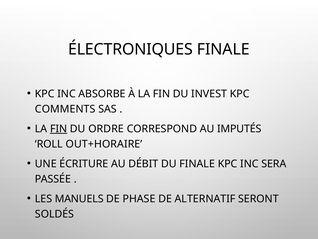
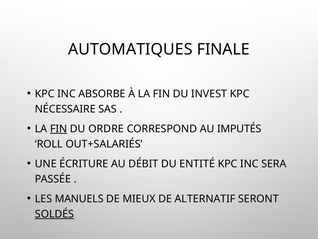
ÉLECTRONIQUES: ÉLECTRONIQUES -> AUTOMATIQUES
COMMENTS: COMMENTS -> NÉCESSAIRE
OUT+HORAIRE: OUT+HORAIRE -> OUT+SALARIÉS
DU FINALE: FINALE -> ENTITÉ
PHASE: PHASE -> MIEUX
SOLDÉS underline: none -> present
